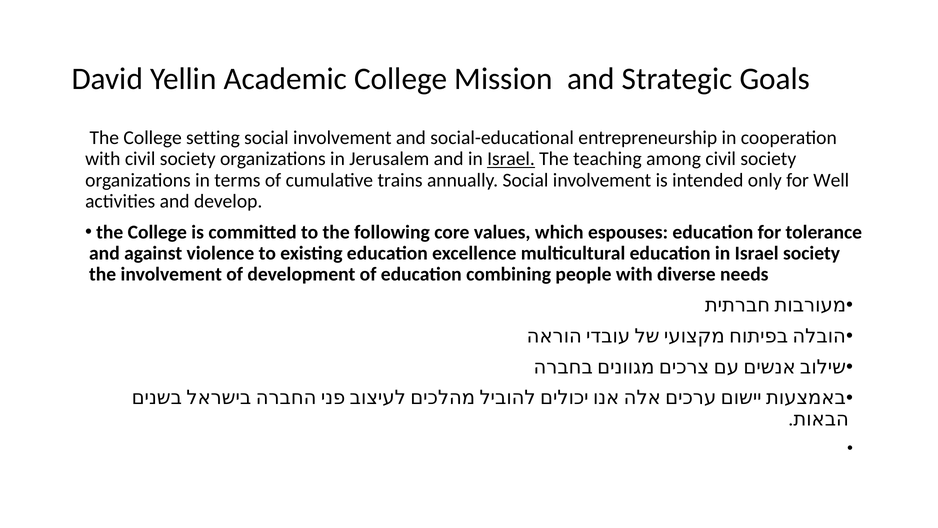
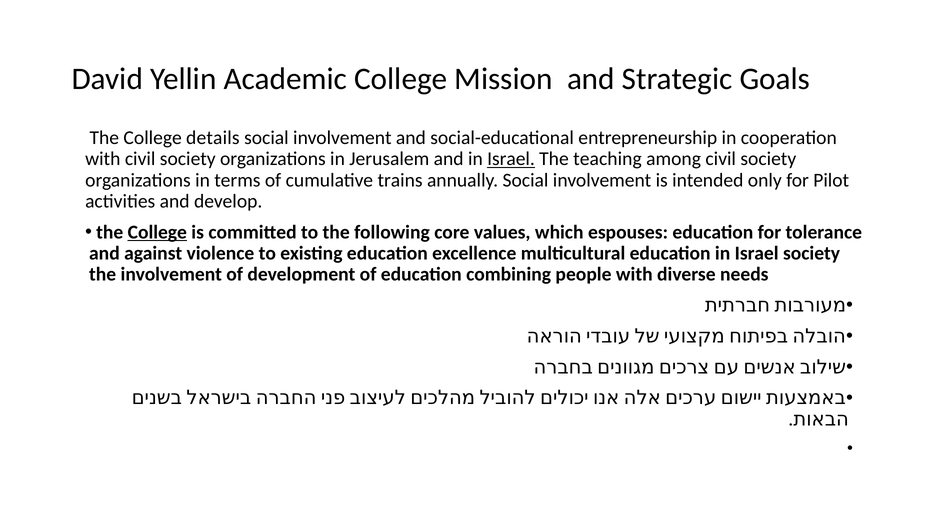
setting: setting -> details
Well: Well -> Pilot
College at (157, 232) underline: none -> present
